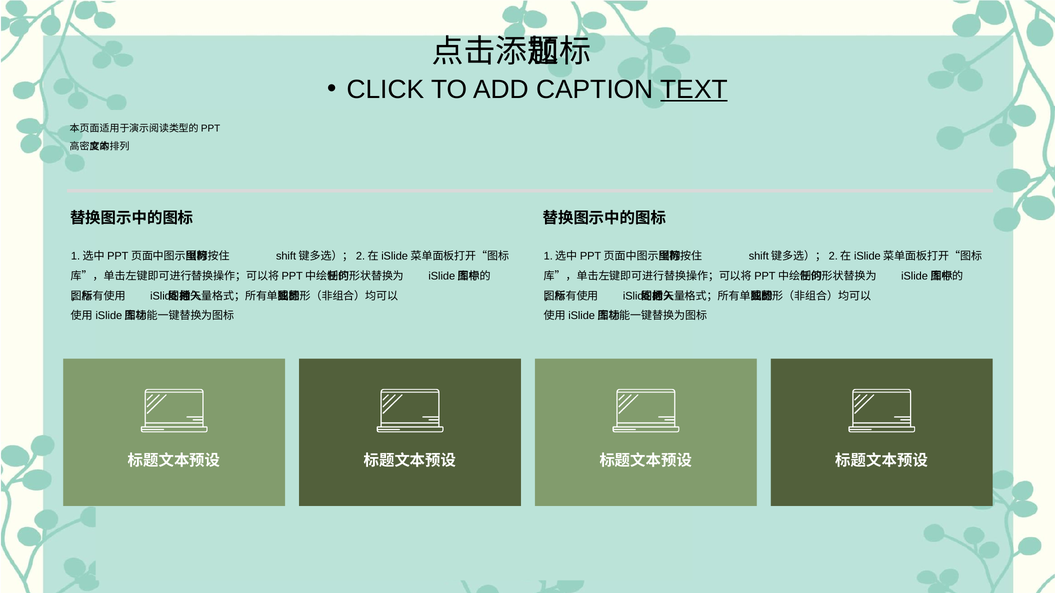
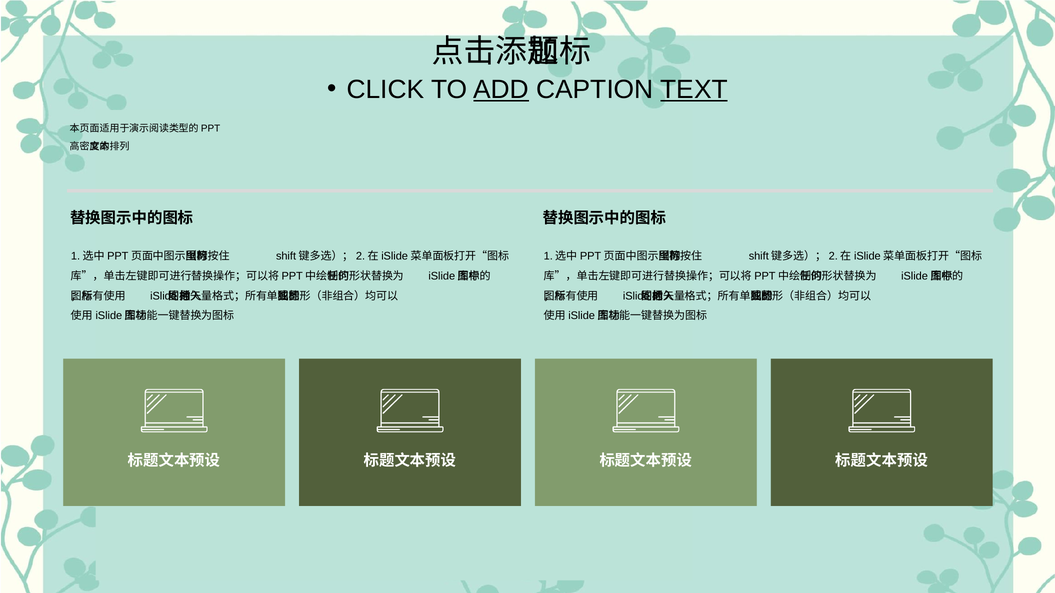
ADD underline: none -> present
